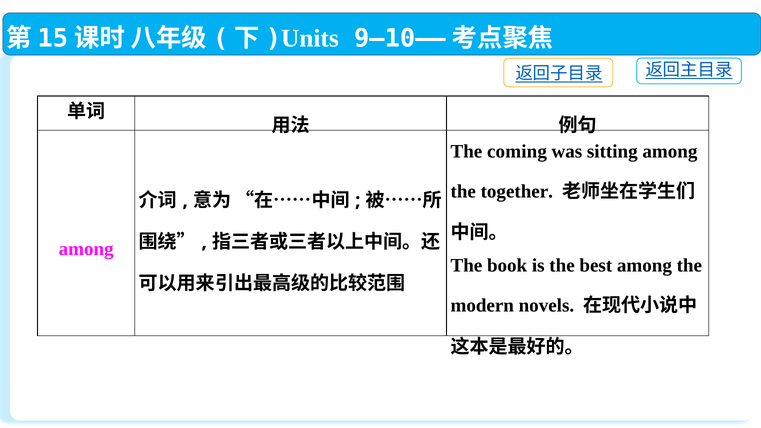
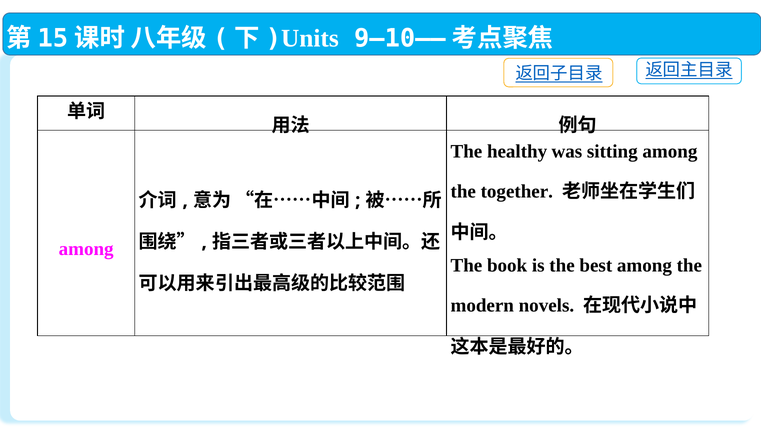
coming: coming -> healthy
